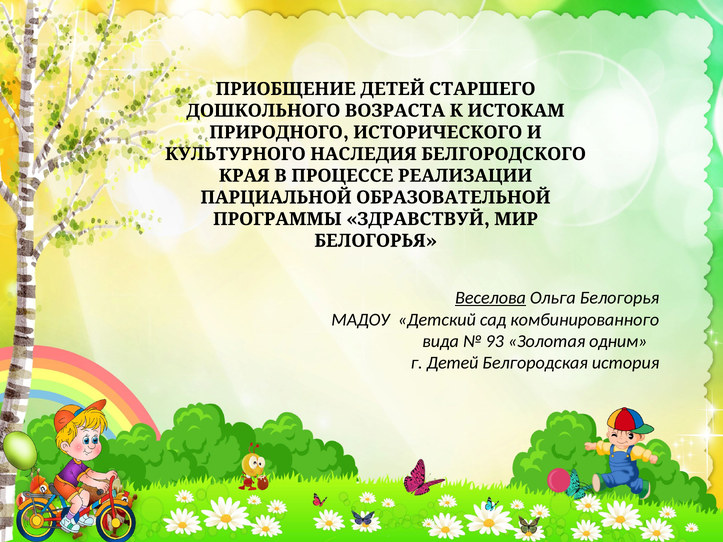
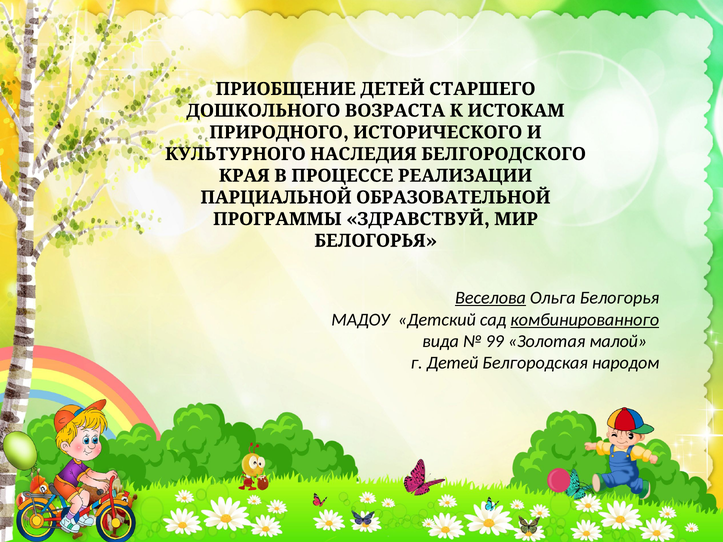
комбинированного underline: none -> present
93: 93 -> 99
одним: одним -> малой
история: история -> народом
